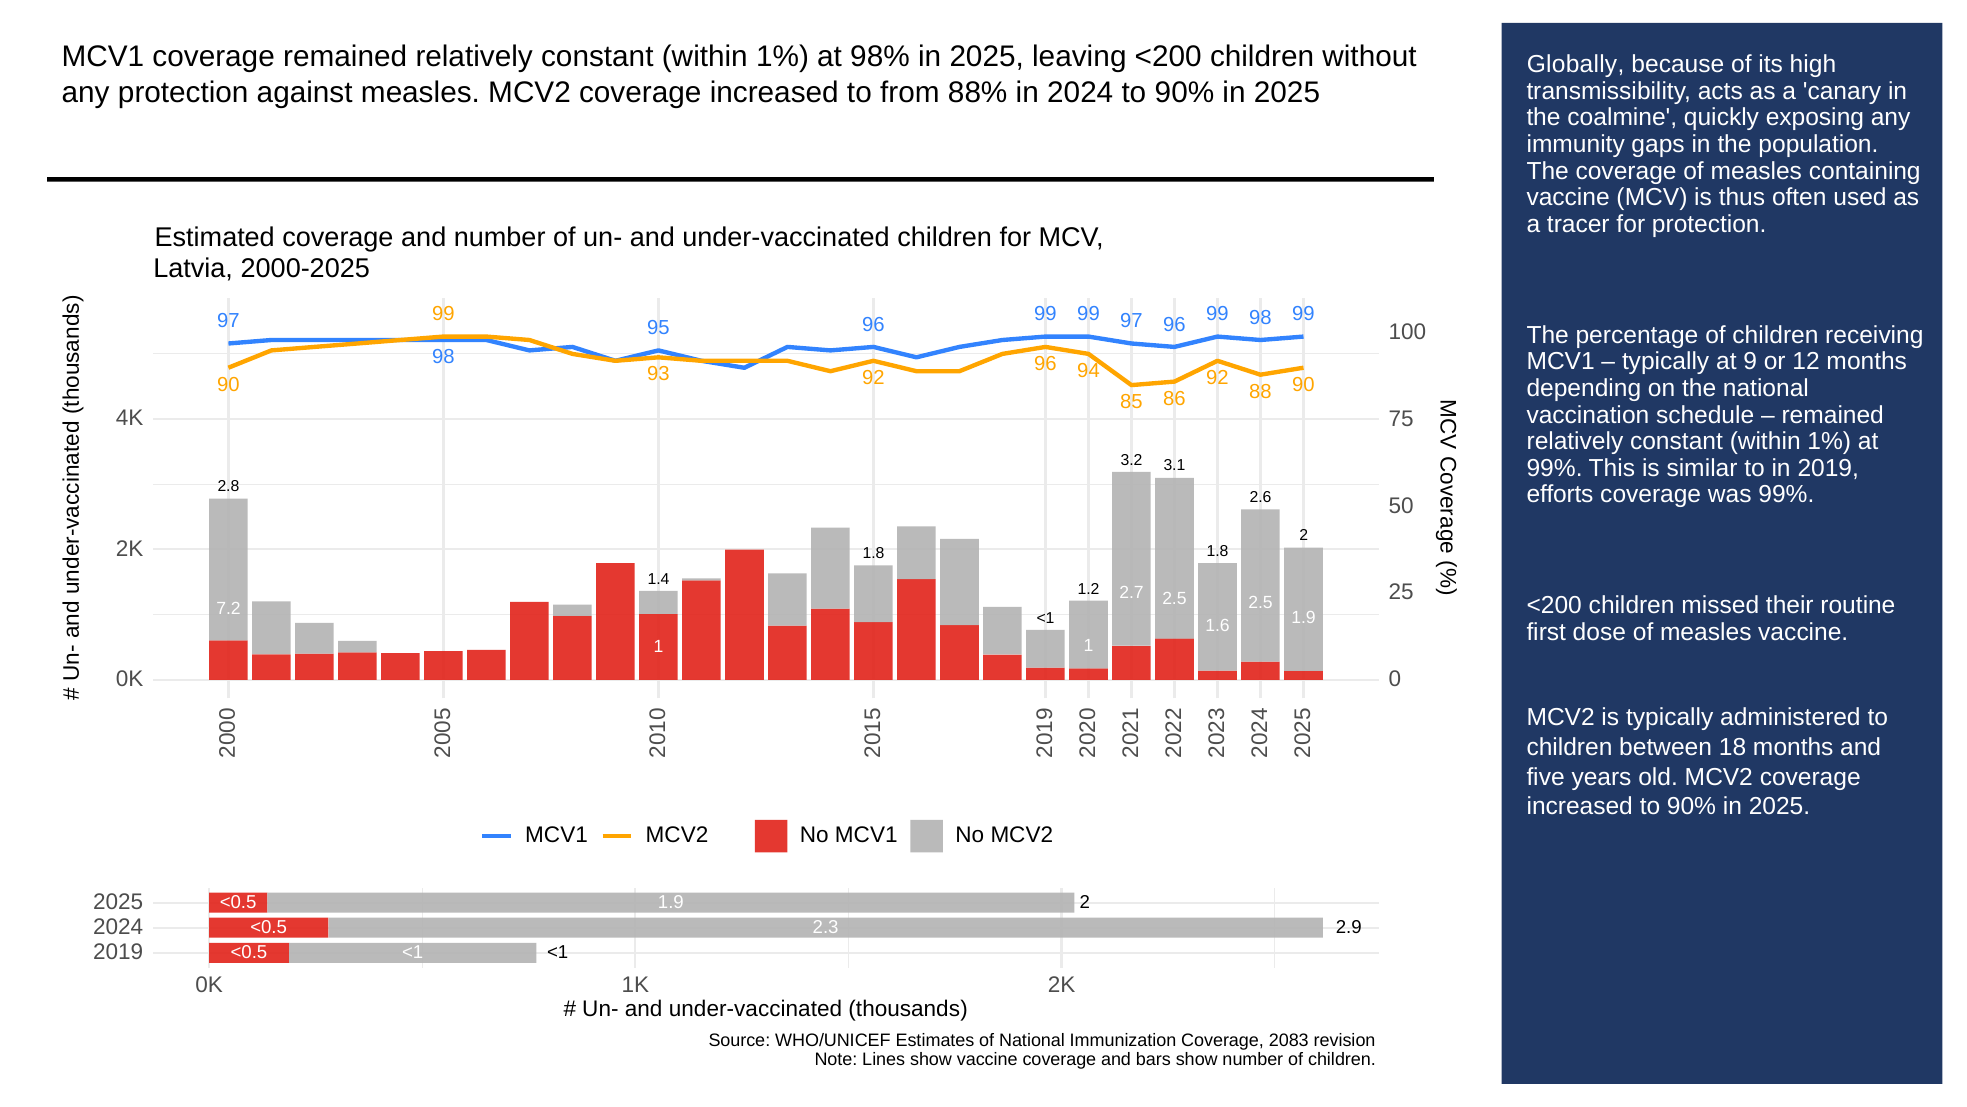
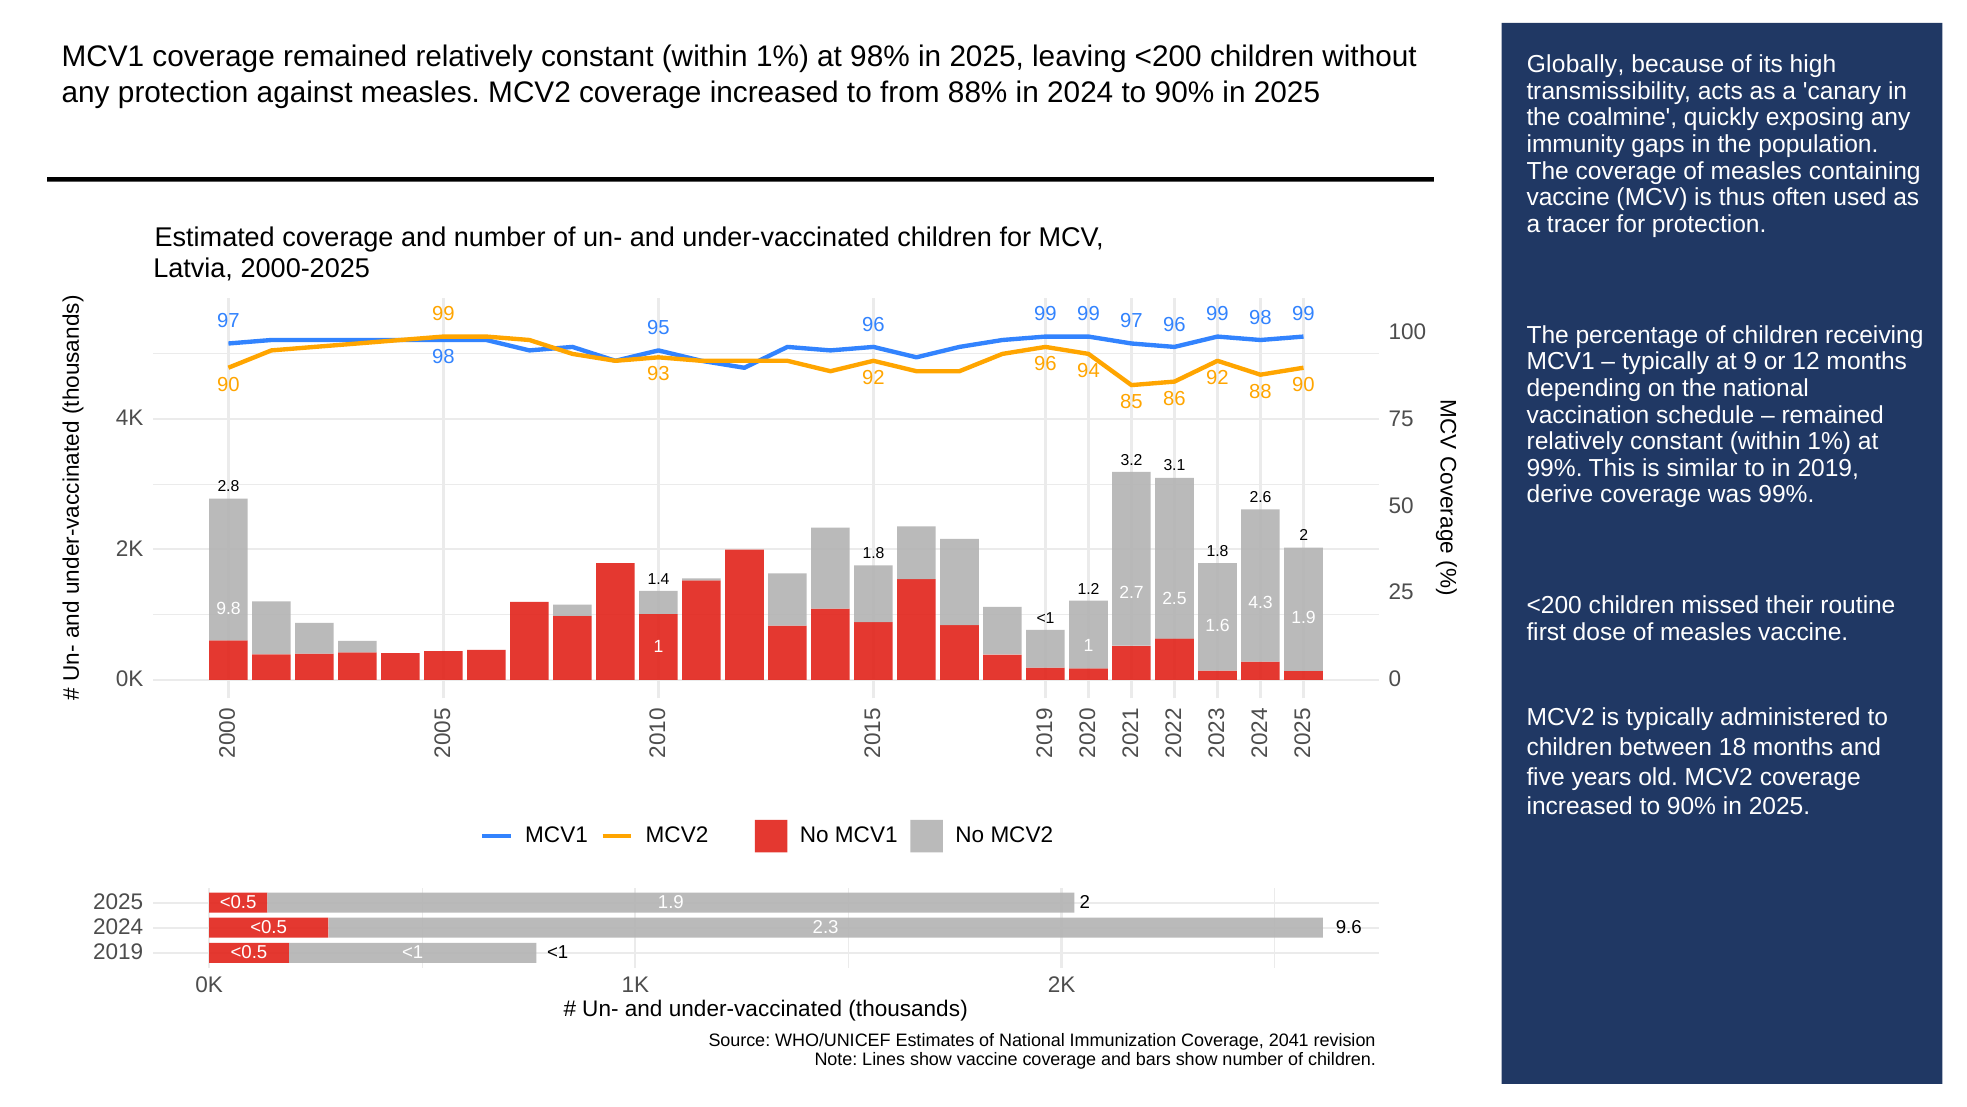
efforts: efforts -> derive
2.5 at (1261, 603): 2.5 -> 4.3
7.2: 7.2 -> 9.8
2.9: 2.9 -> 9.6
2083: 2083 -> 2041
